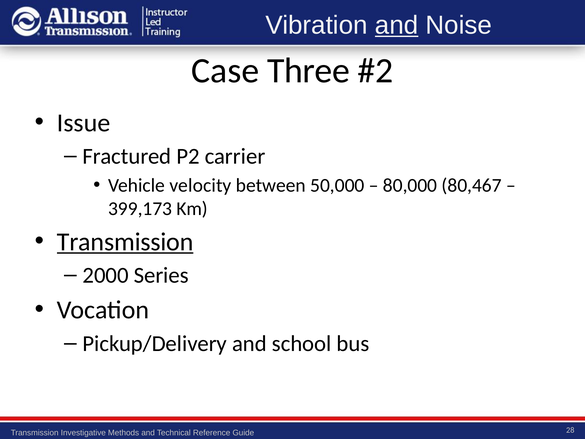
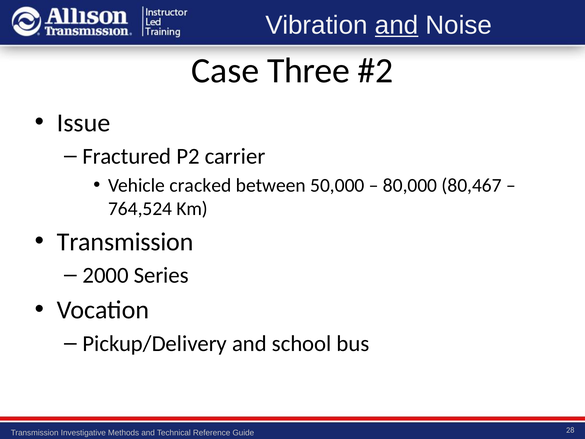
velocity: velocity -> cracked
399,173: 399,173 -> 764,524
Transmission at (125, 242) underline: present -> none
